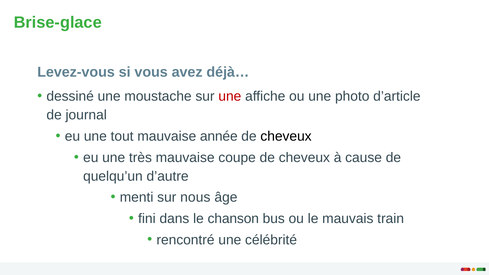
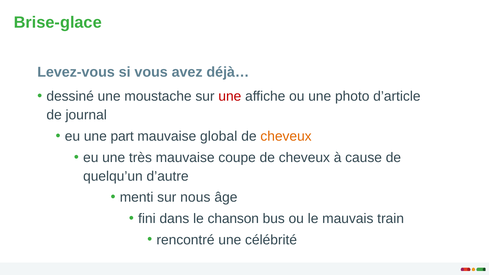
tout: tout -> part
année: année -> global
cheveux at (286, 136) colour: black -> orange
